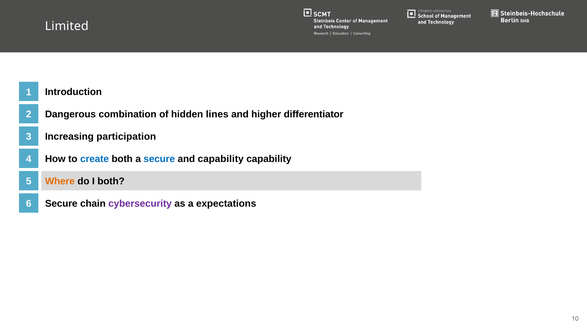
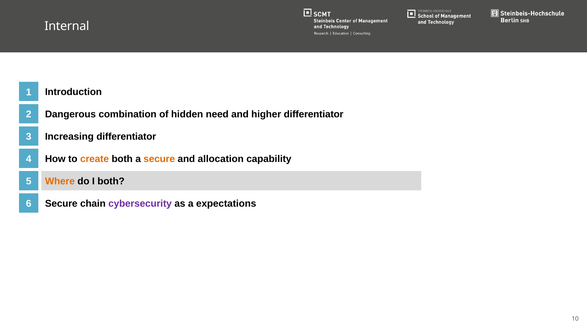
Limited: Limited -> Internal
lines: lines -> need
Increasing participation: participation -> differentiator
create colour: blue -> orange
secure at (159, 159) colour: blue -> orange
and capability: capability -> allocation
